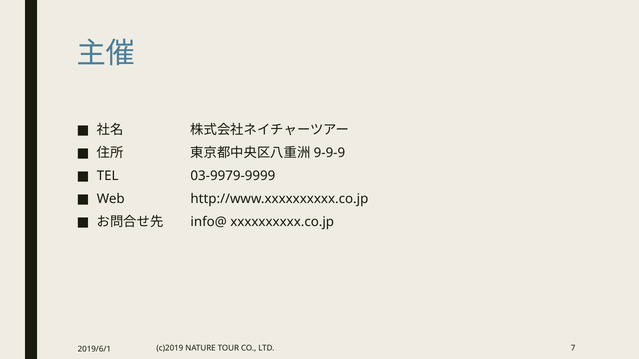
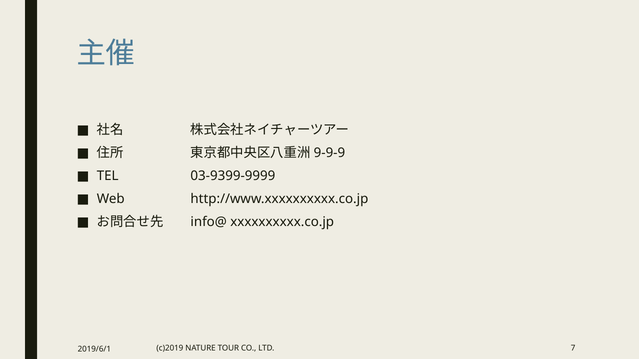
03-9979-9999: 03-9979-9999 -> 03-9399-9999
